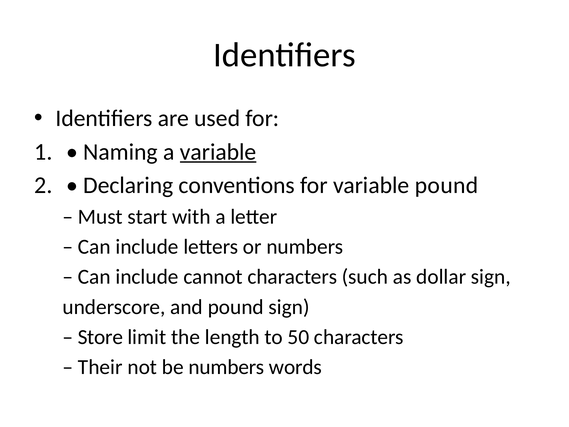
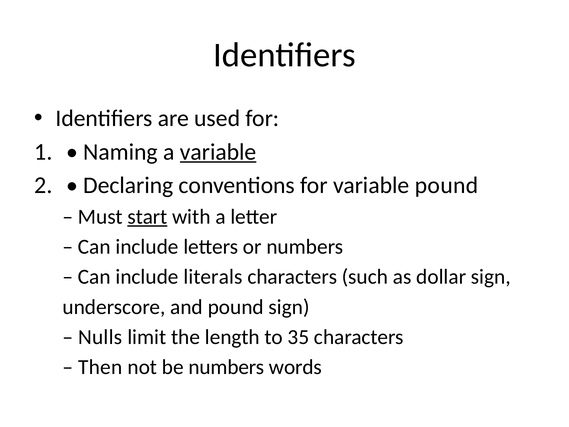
start underline: none -> present
cannot: cannot -> literals
Store: Store -> Nulls
50: 50 -> 35
Their: Their -> Then
